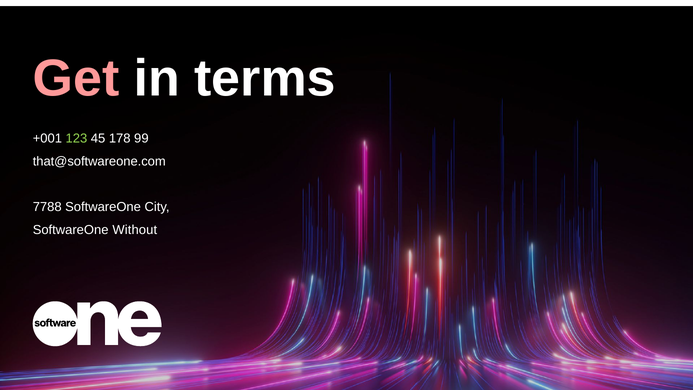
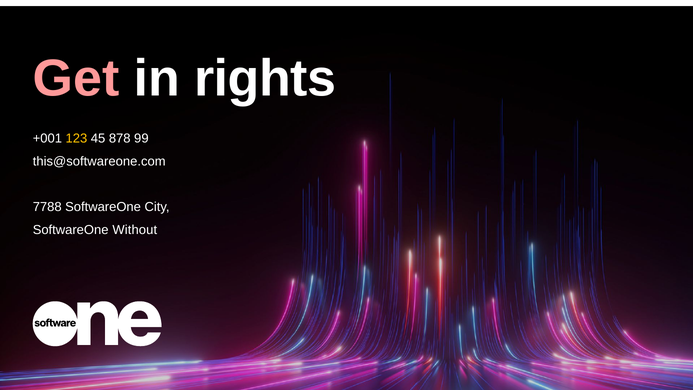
terms: terms -> rights
123 colour: light green -> yellow
178: 178 -> 878
that@softwareone.com: that@softwareone.com -> this@softwareone.com
